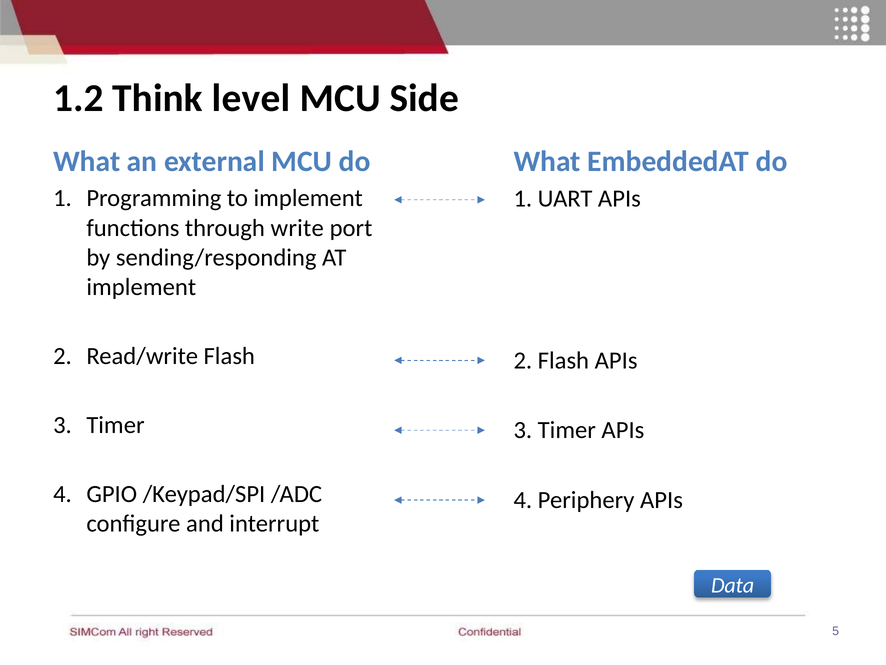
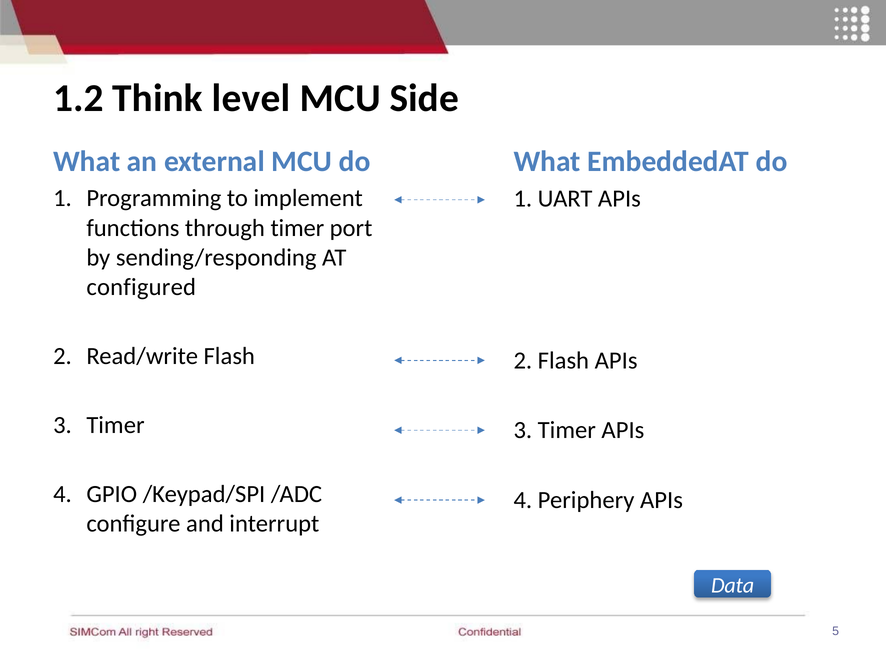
through write: write -> timer
implement at (141, 287): implement -> configured
